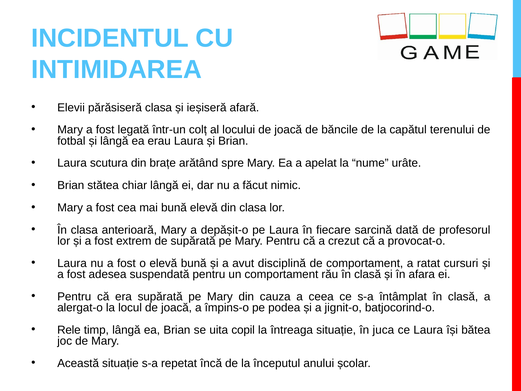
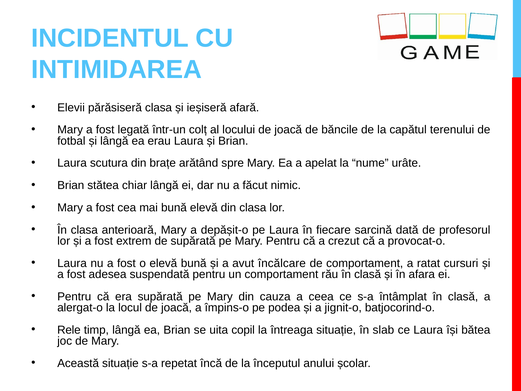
disciplină: disciplină -> încălcare
juca: juca -> slab
